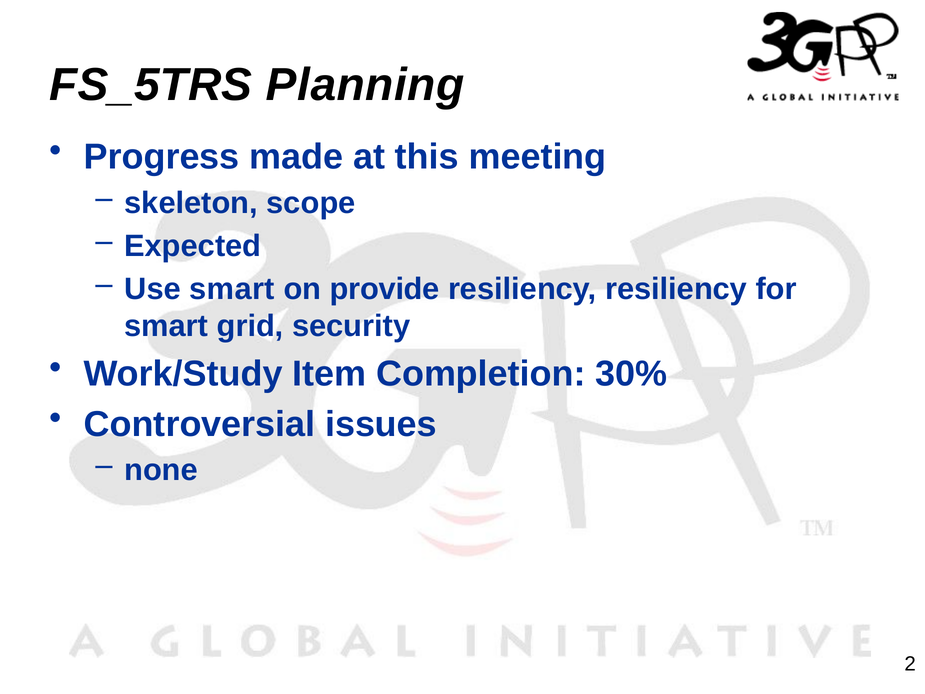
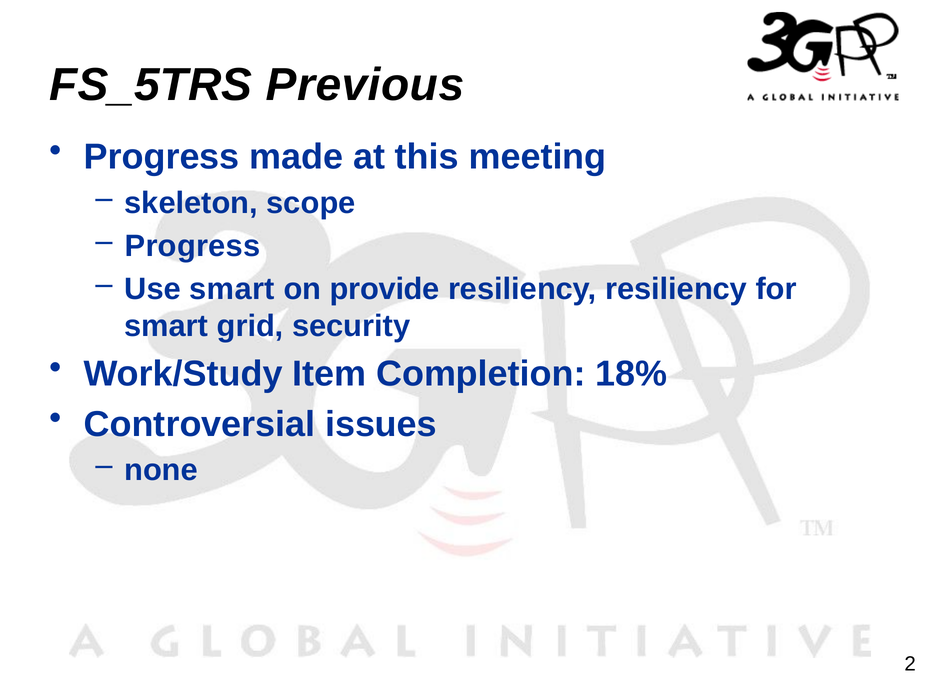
Planning: Planning -> Previous
Expected at (193, 246): Expected -> Progress
30%: 30% -> 18%
